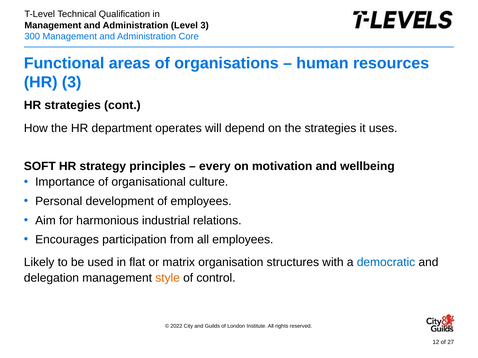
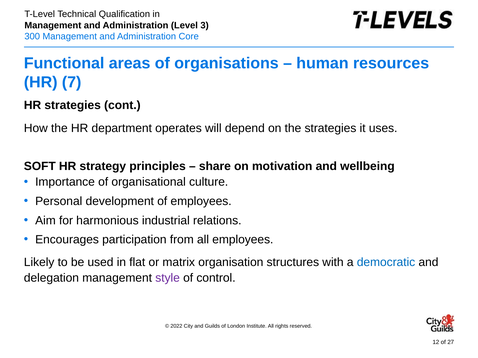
HR 3: 3 -> 7
every: every -> share
style colour: orange -> purple
